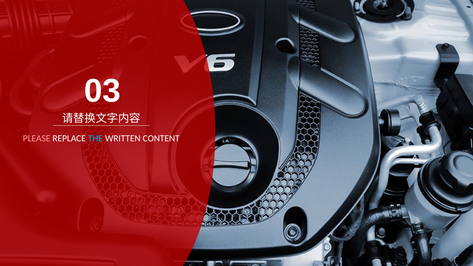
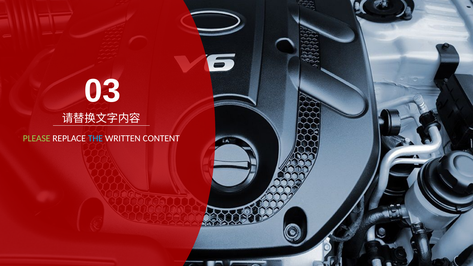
PLEASE colour: pink -> light green
